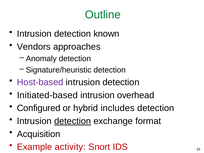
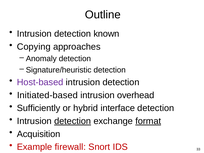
Outline colour: green -> black
Vendors: Vendors -> Copying
Configured: Configured -> Sufficiently
includes: includes -> interface
format underline: none -> present
activity: activity -> firewall
